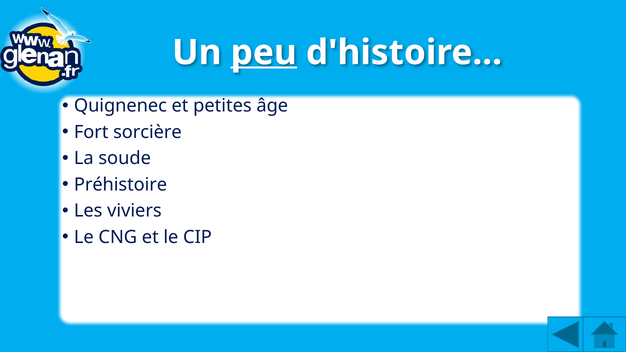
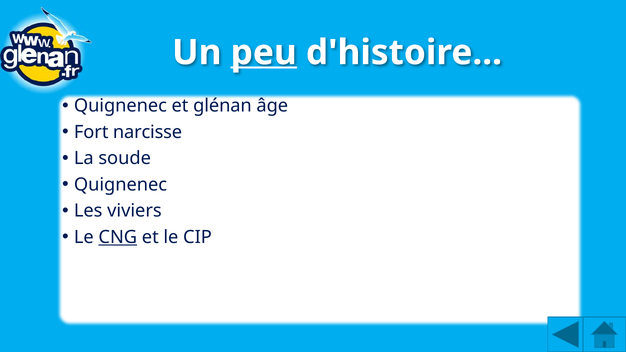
petites: petites -> glénan
sorcière: sorcière -> narcisse
Préhistoire at (120, 185): Préhistoire -> Quignenec
CNG underline: none -> present
